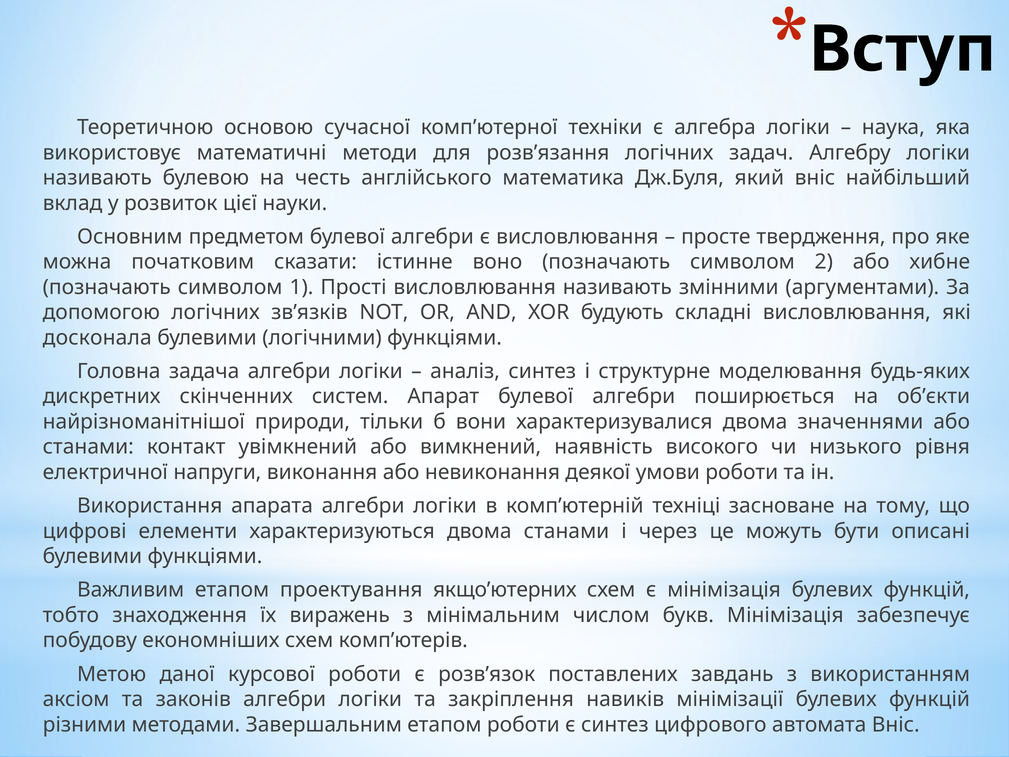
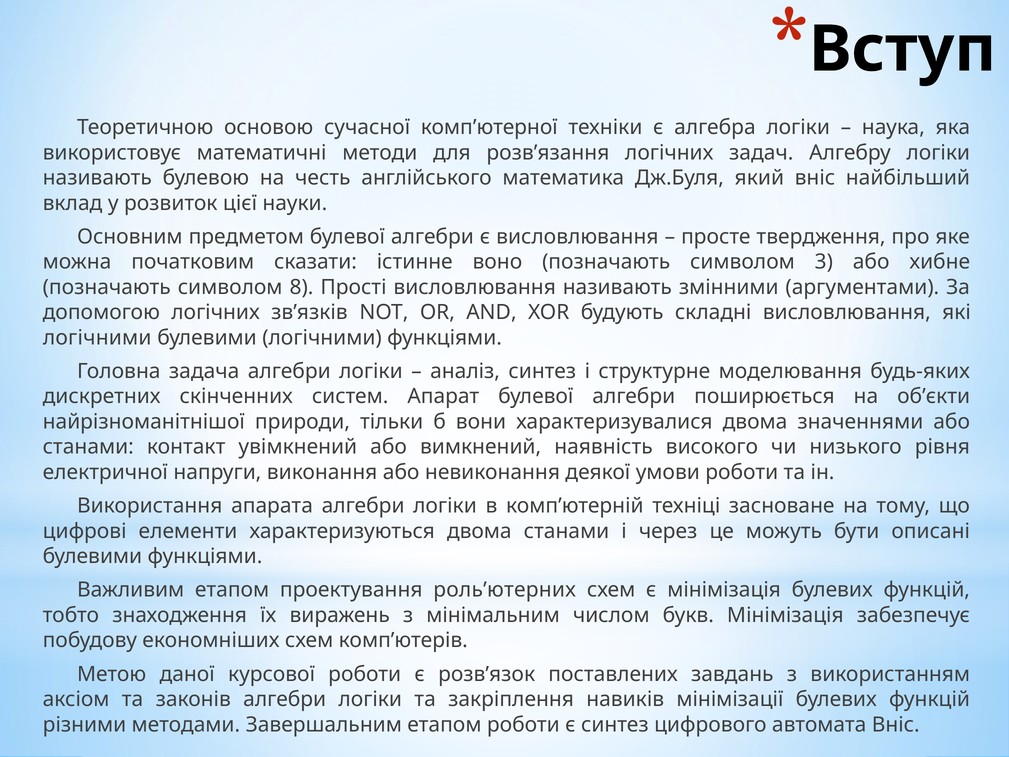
2: 2 -> 3
1: 1 -> 8
досконала at (97, 338): досконала -> логічними
якщо’ютерних: якщо’ютерних -> роль’ютерних
